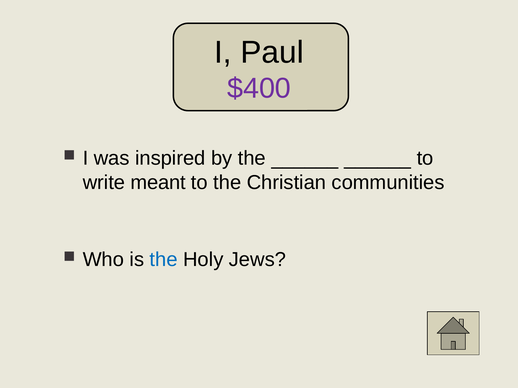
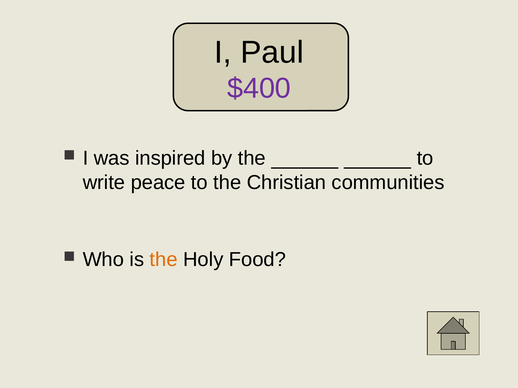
meant: meant -> peace
the at (164, 260) colour: blue -> orange
Jews: Jews -> Food
